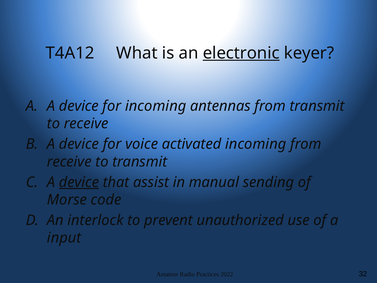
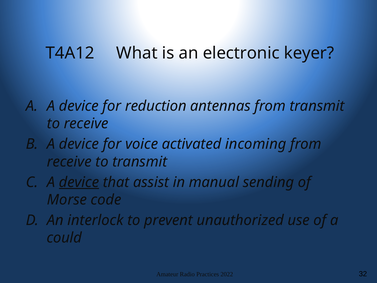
electronic underline: present -> none
for incoming: incoming -> reduction
input: input -> could
